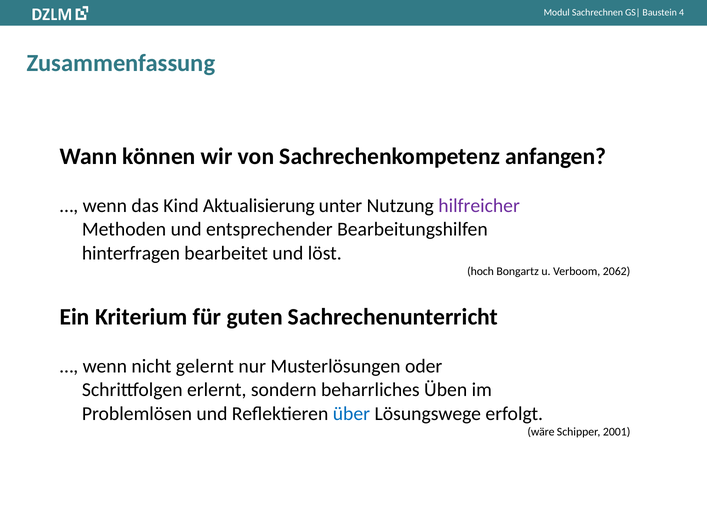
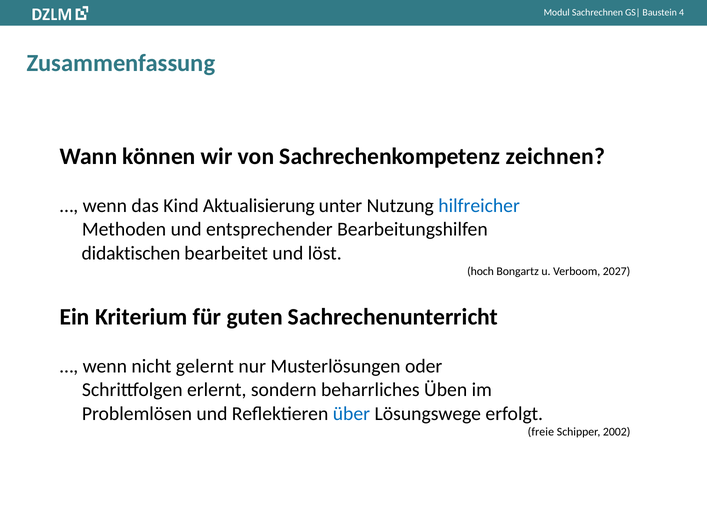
anfangen: anfangen -> zeichnen
hilfreicher colour: purple -> blue
hinterfragen: hinterfragen -> didaktischen
2062: 2062 -> 2027
wäre: wäre -> freie
2001: 2001 -> 2002
